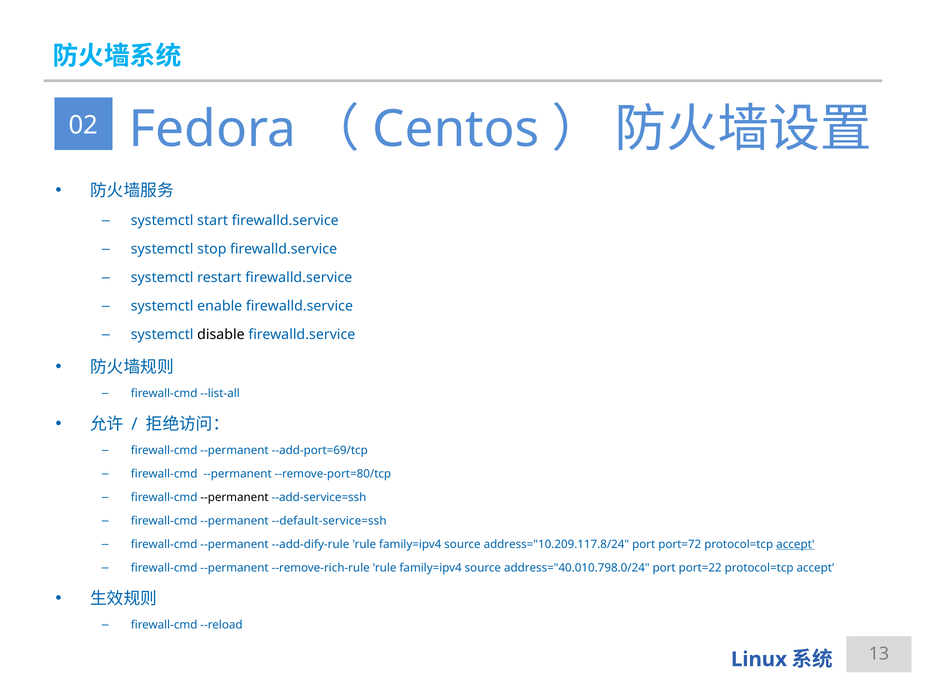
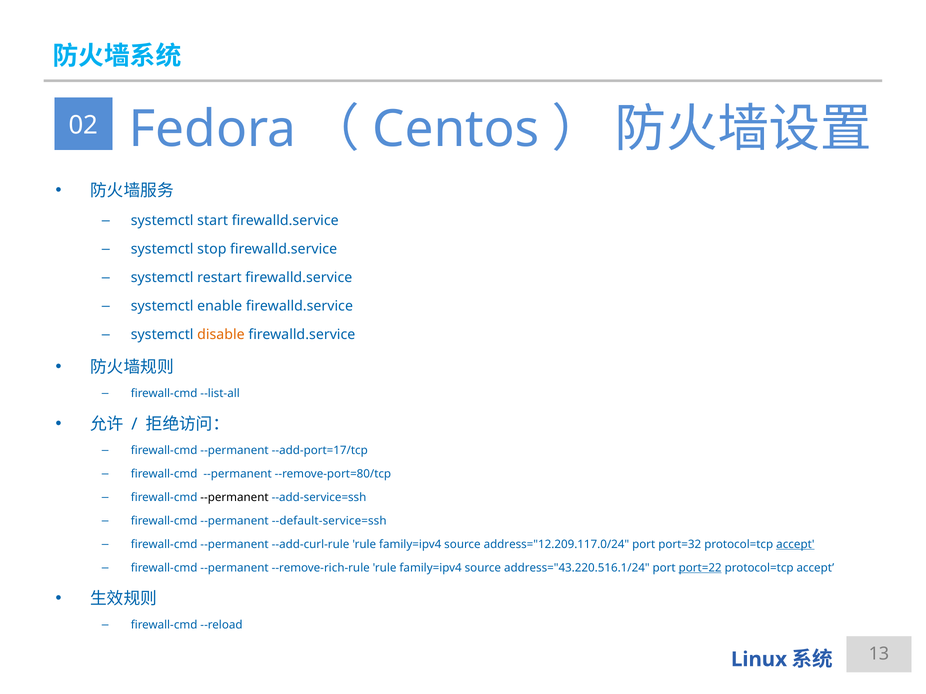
disable colour: black -> orange
--add-port=69/tcp: --add-port=69/tcp -> --add-port=17/tcp
--add-dify-rule: --add-dify-rule -> --add-curl-rule
address="10.209.117.8/24: address="10.209.117.8/24 -> address="12.209.117.0/24
port=72: port=72 -> port=32
address="40.010.798.0/24: address="40.010.798.0/24 -> address="43.220.516.1/24
port=22 underline: none -> present
